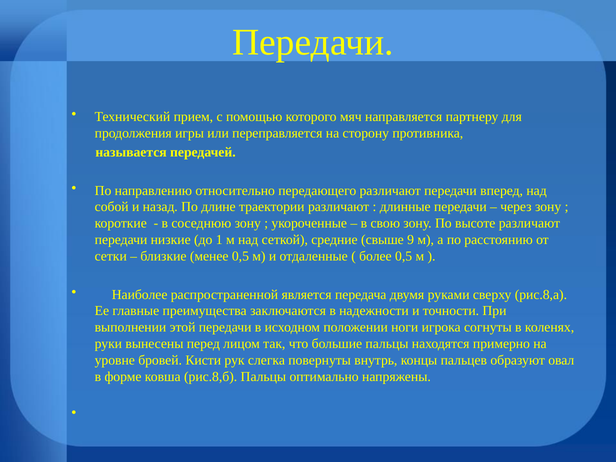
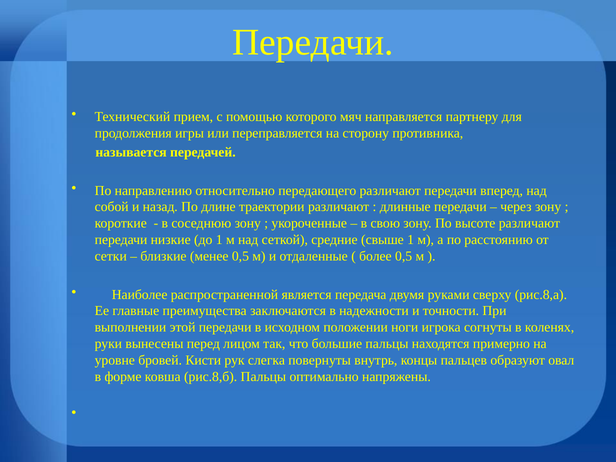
свыше 9: 9 -> 1
